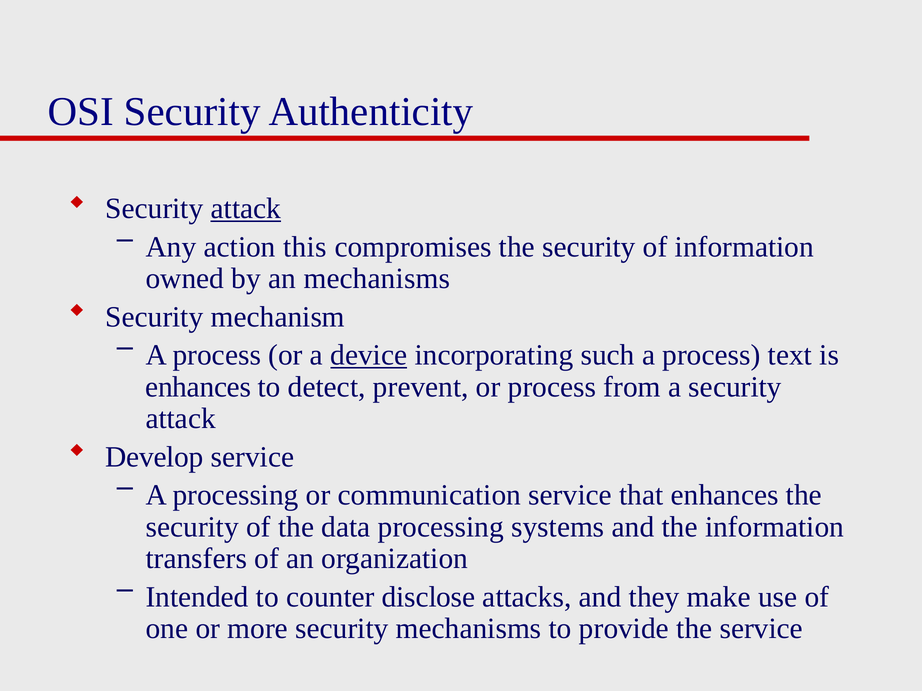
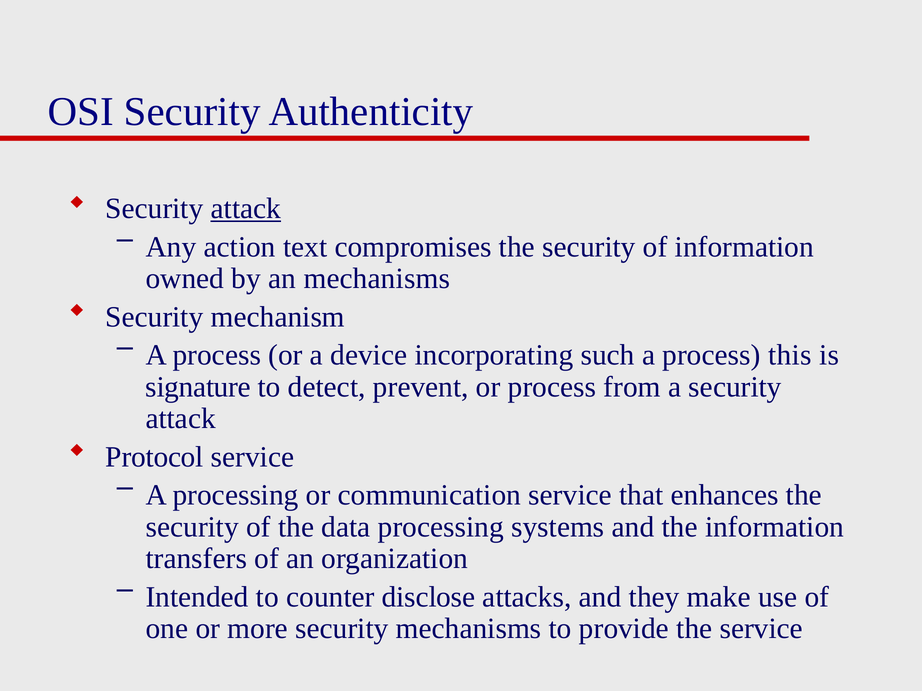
this: this -> text
device underline: present -> none
text: text -> this
enhances at (198, 387): enhances -> signature
Develop: Develop -> Protocol
